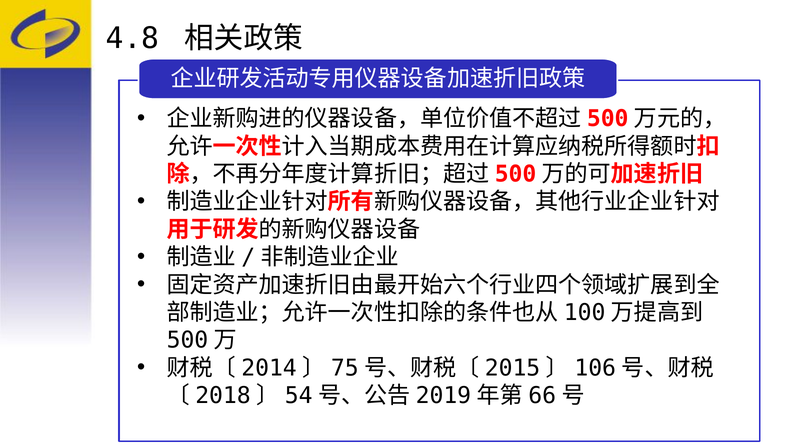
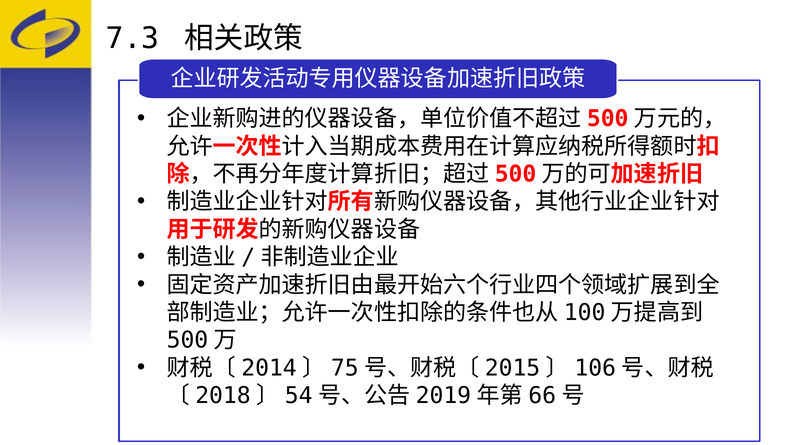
4.8: 4.8 -> 7.3
